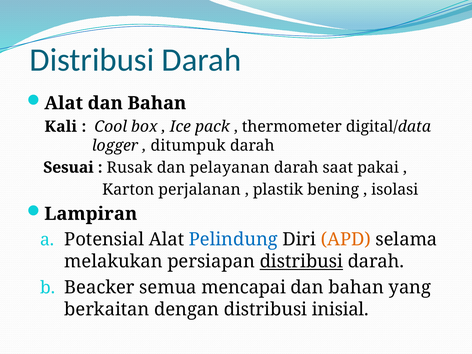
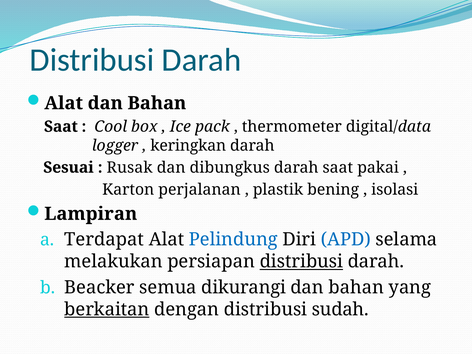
Kali at (61, 127): Kali -> Saat
ditumpuk: ditumpuk -> keringkan
pelayanan: pelayanan -> dibungkus
Potensial: Potensial -> Terdapat
APD colour: orange -> blue
mencapai: mencapai -> dikurangi
berkaitan underline: none -> present
inisial: inisial -> sudah
